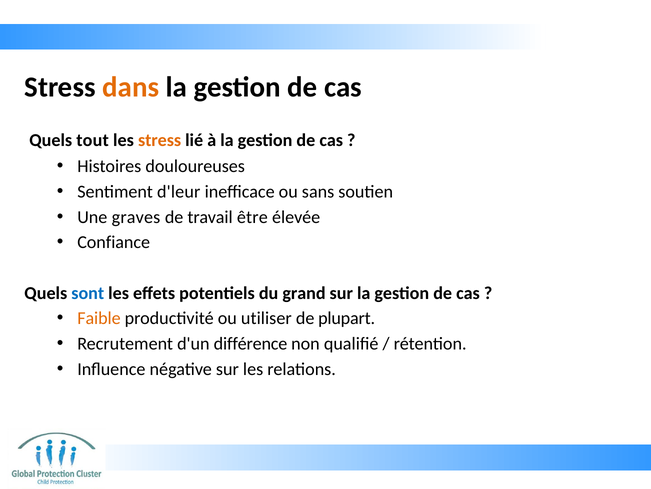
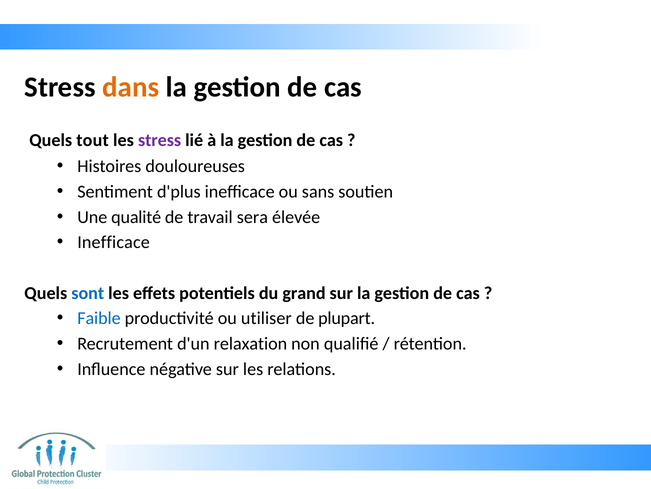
stress at (160, 140) colour: orange -> purple
d'leur: d'leur -> d'plus
graves: graves -> qualité
être: être -> sera
Confiance at (114, 242): Confiance -> Inefficace
Faible colour: orange -> blue
différence: différence -> relaxation
